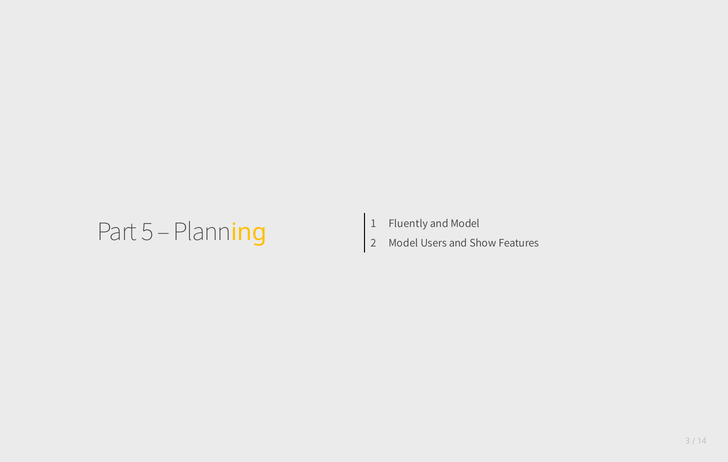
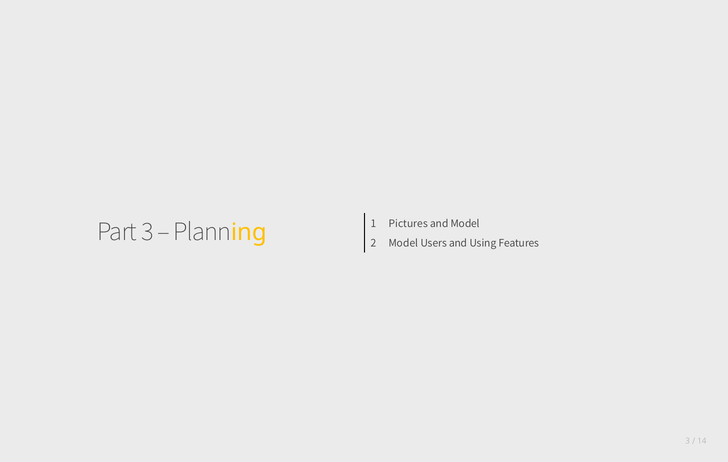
Fluently: Fluently -> Pictures
Part 5: 5 -> 3
Show: Show -> Using
